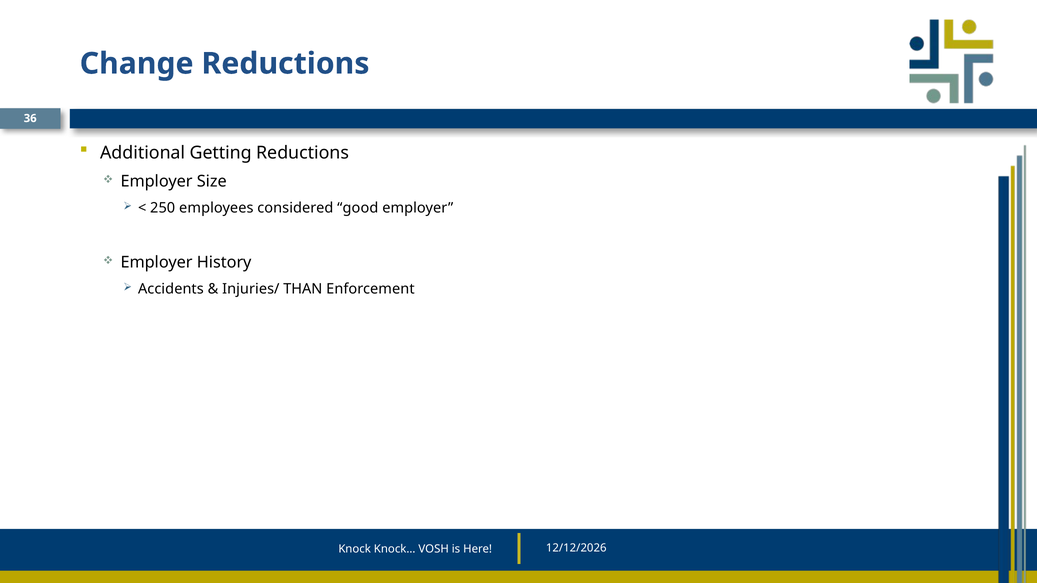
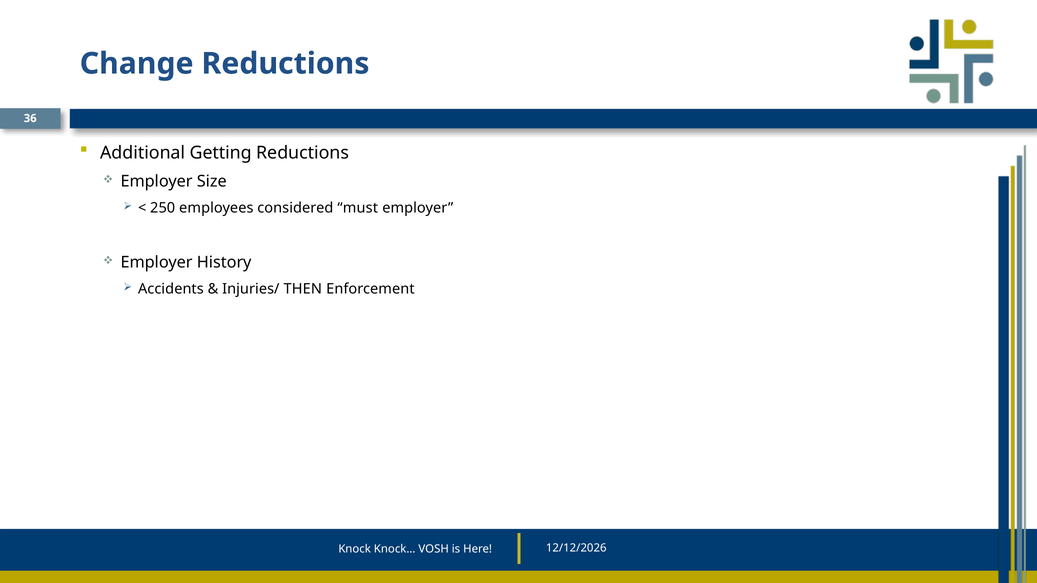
good: good -> must
THAN: THAN -> THEN
